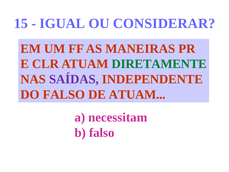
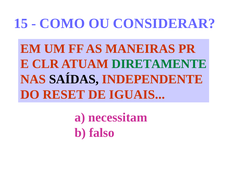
IGUAL: IGUAL -> COMO
SAÍDAS colour: purple -> black
DO FALSO: FALSO -> RESET
DE ATUAM: ATUAM -> IGUAIS
